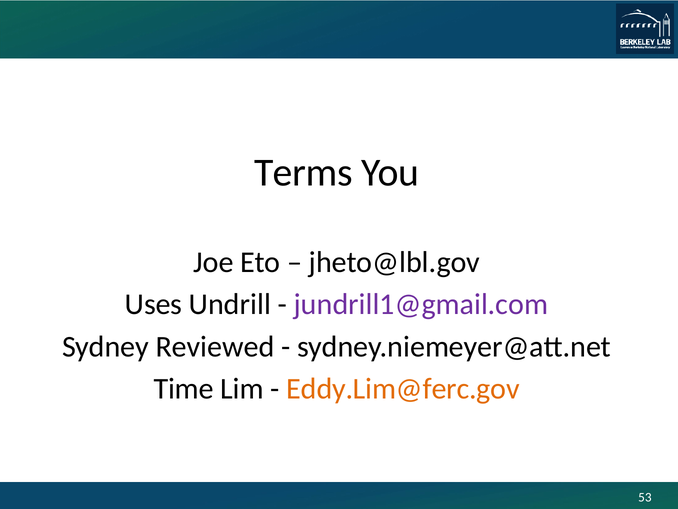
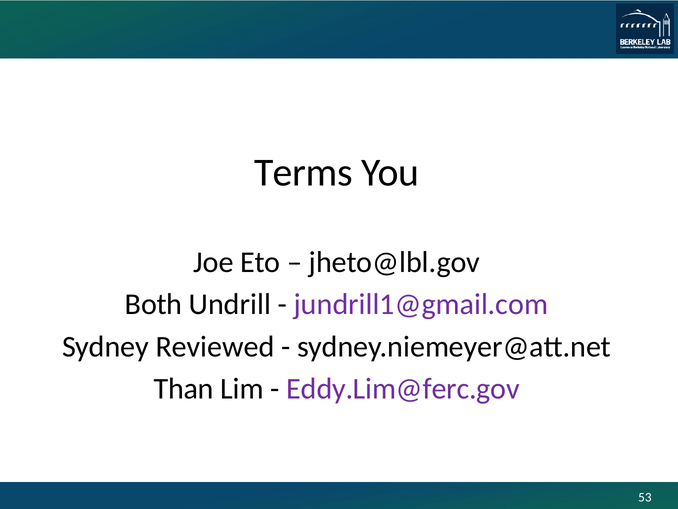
Uses: Uses -> Both
Time: Time -> Than
Eddy.Lim@ferc.gov colour: orange -> purple
